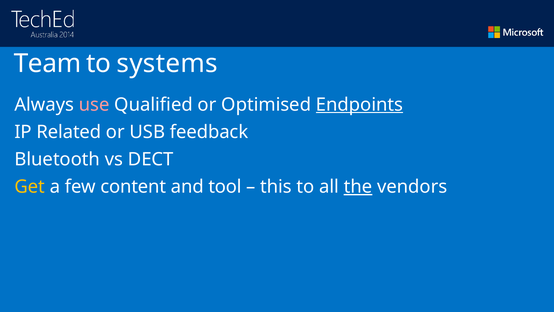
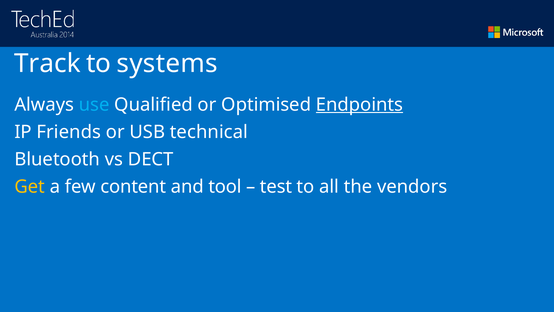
Team: Team -> Track
use colour: pink -> light blue
Related: Related -> Friends
feedback: feedback -> technical
this: this -> test
the underline: present -> none
